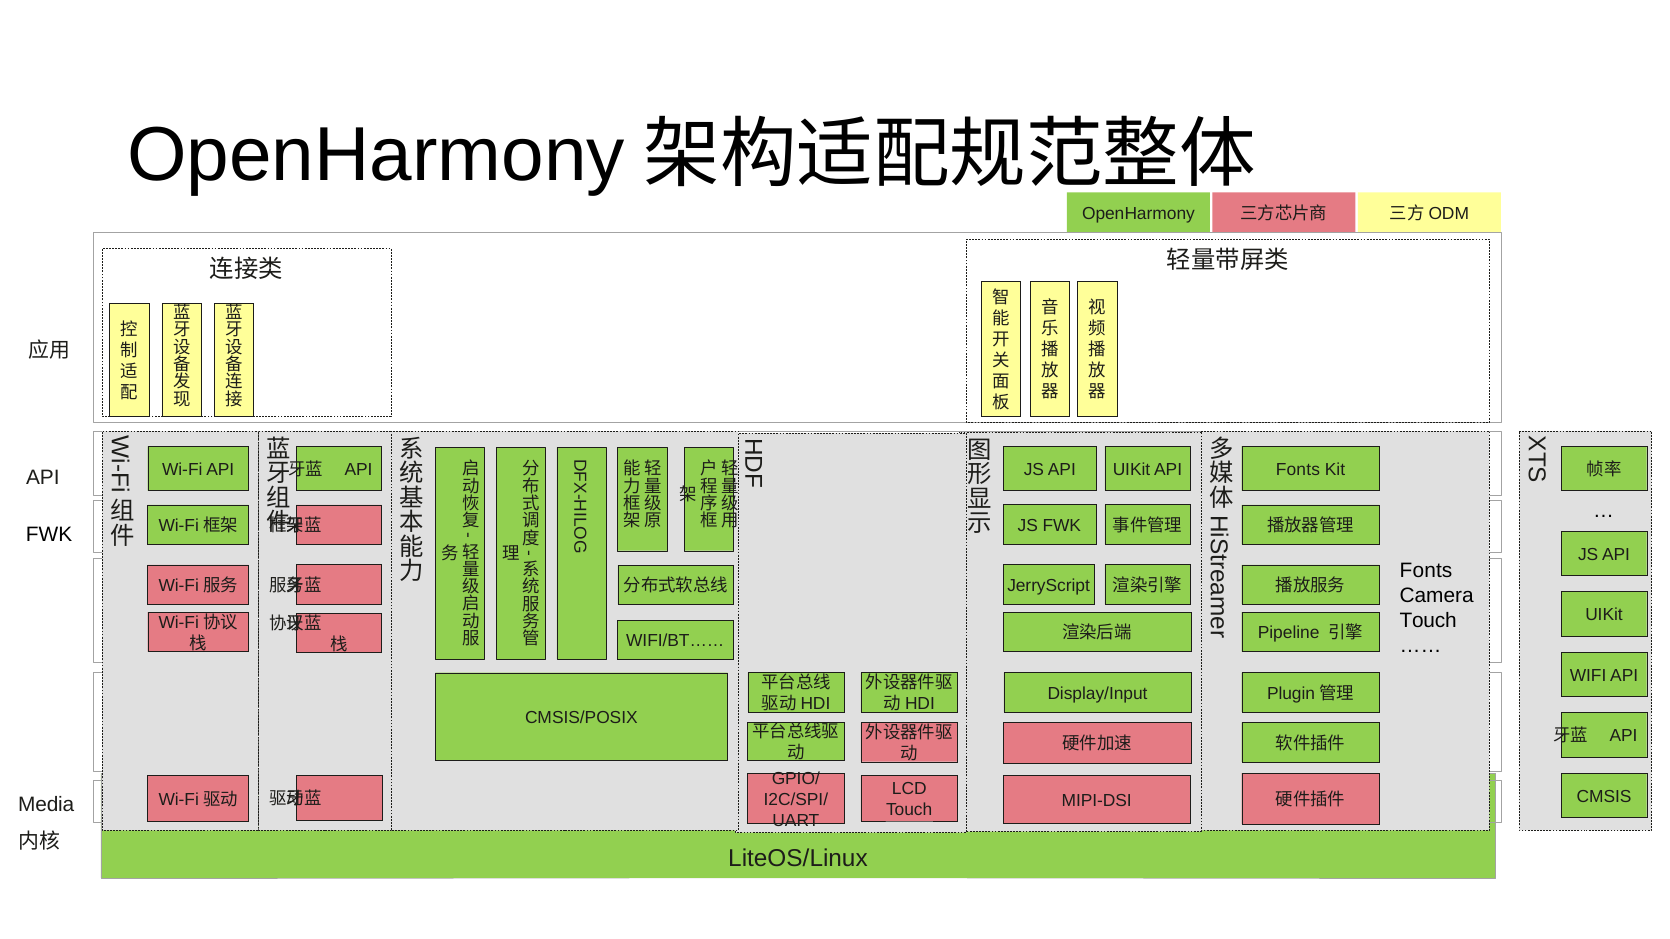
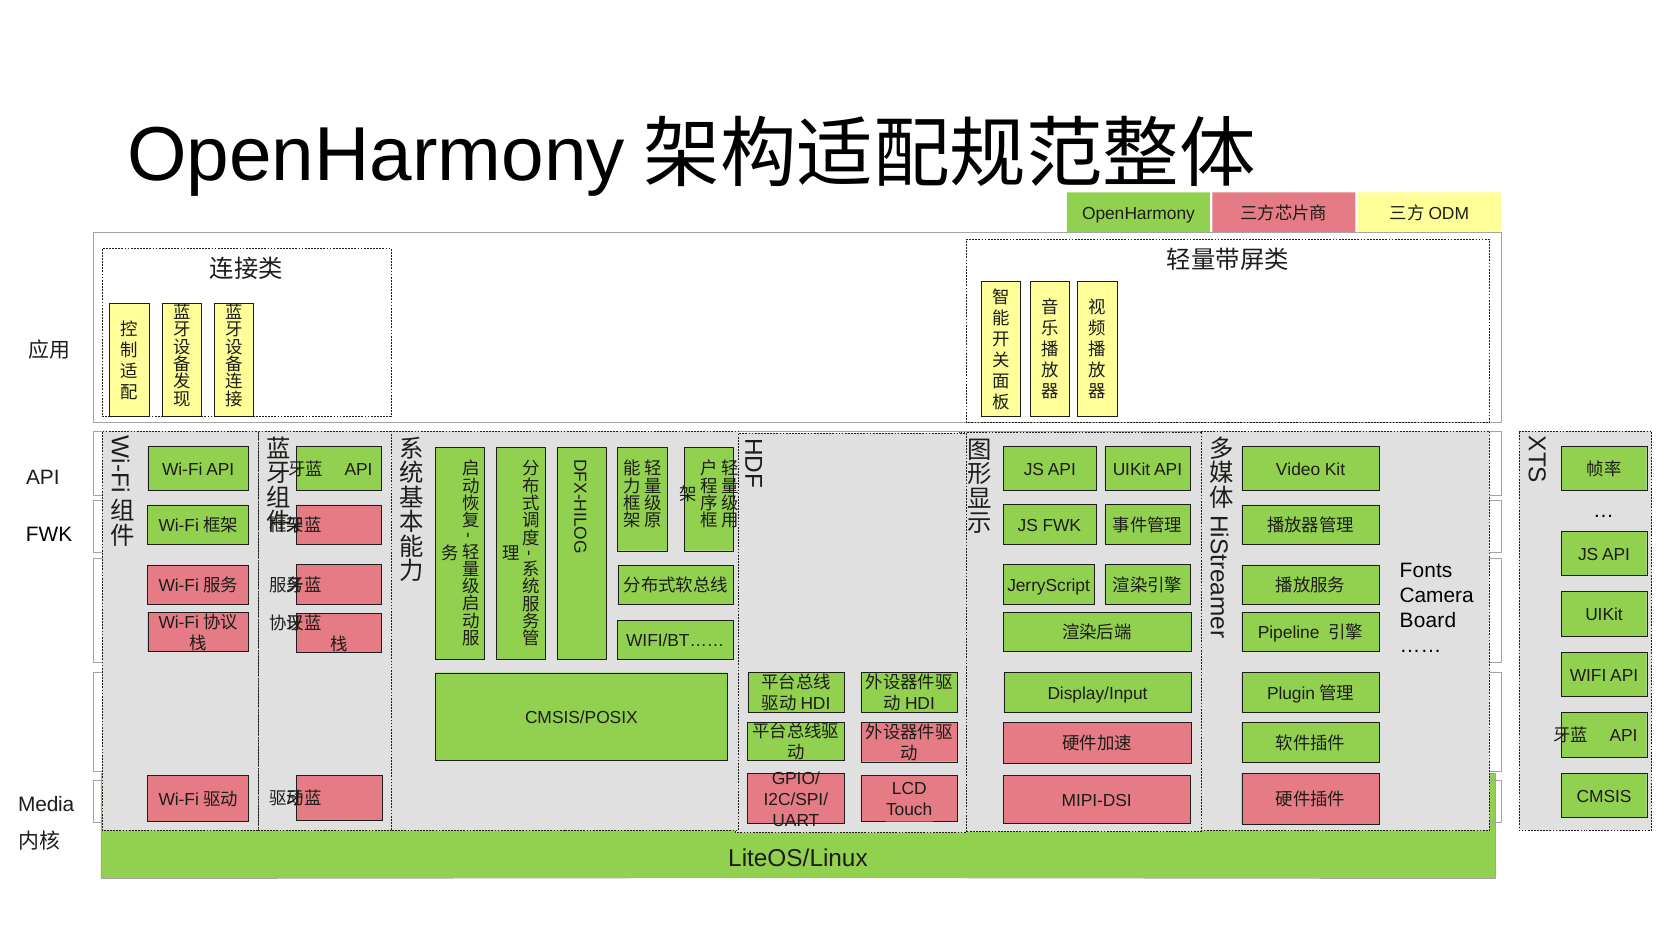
Fonts at (1298, 470): Fonts -> Video
Touch at (1428, 621): Touch -> Board
